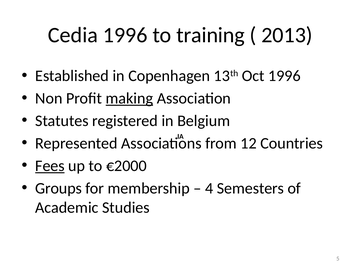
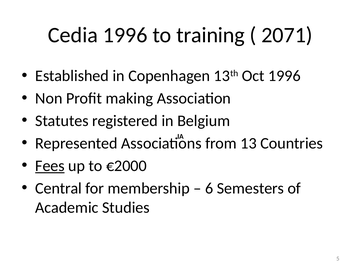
2013: 2013 -> 2071
making underline: present -> none
12: 12 -> 13
Groups: Groups -> Central
4: 4 -> 6
